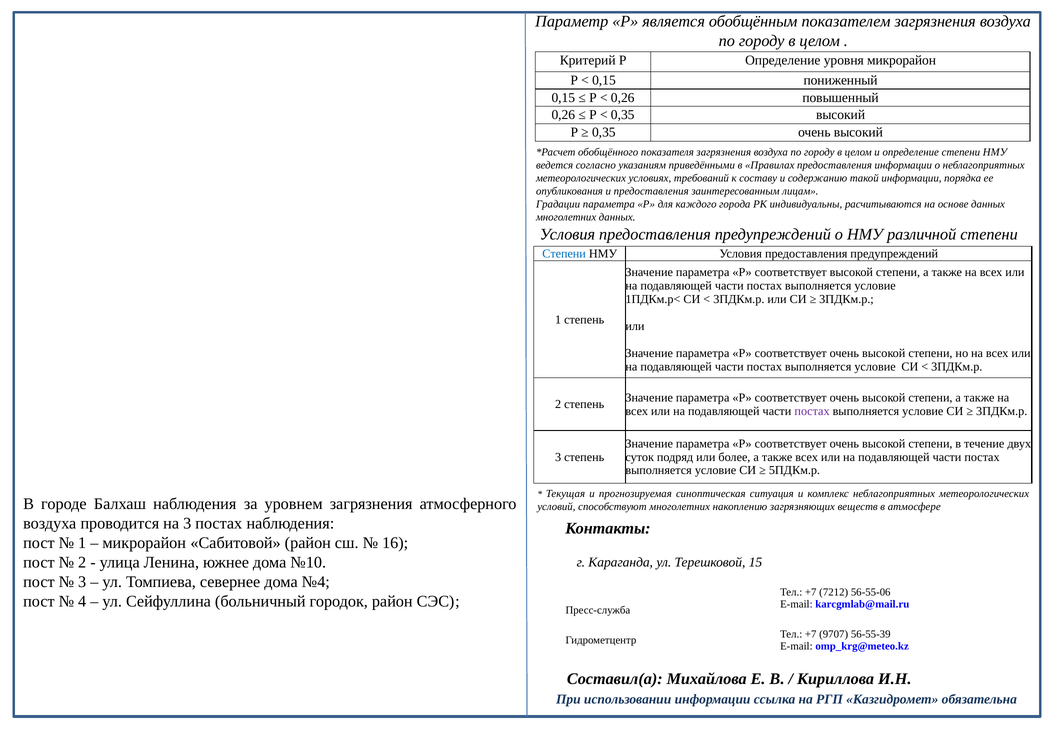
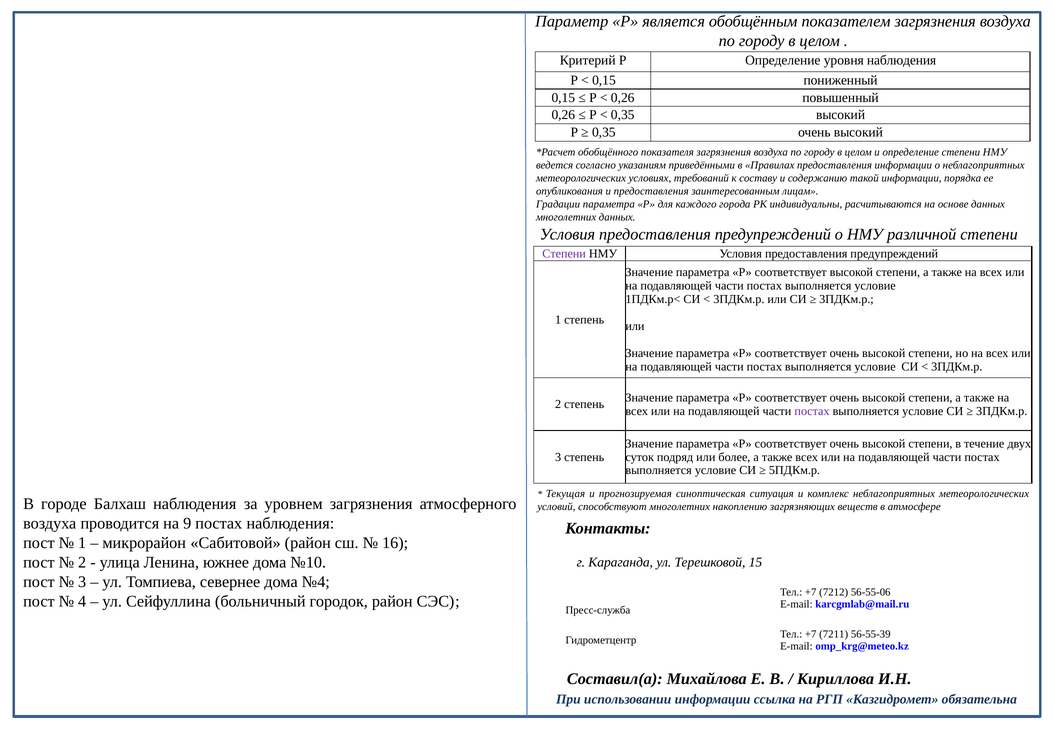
уровня микрорайон: микрорайон -> наблюдения
Степени at (564, 254) colour: blue -> purple
на 3: 3 -> 9
9707: 9707 -> 7211
